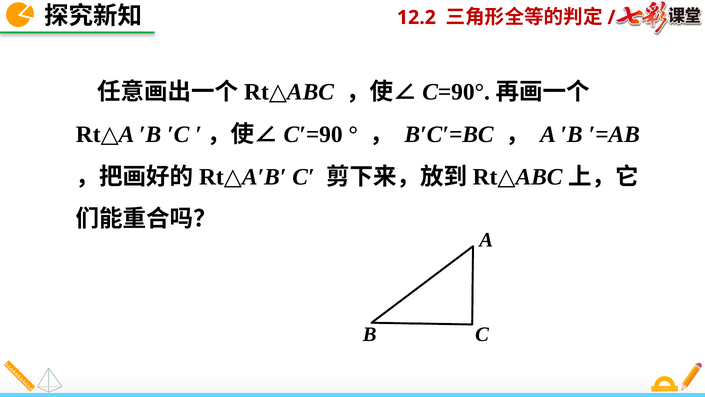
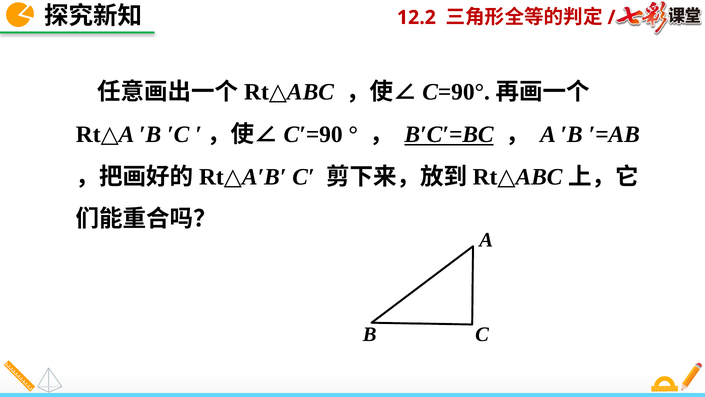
B′C′=BC underline: none -> present
